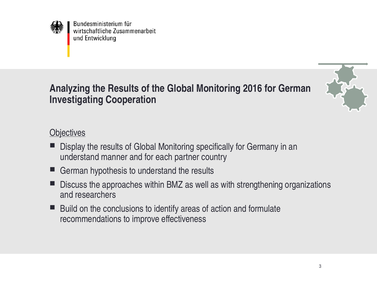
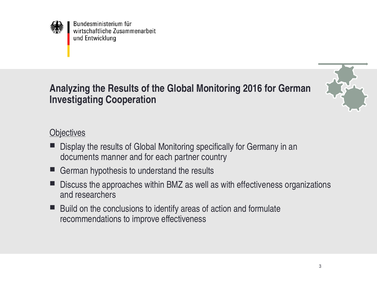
understand at (80, 157): understand -> documents
with strengthening: strengthening -> effectiveness
